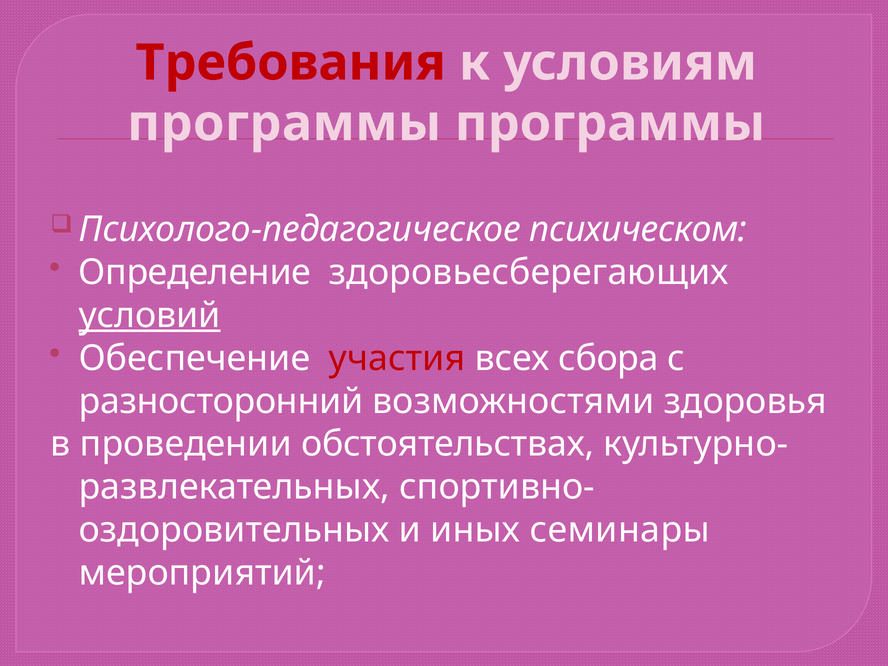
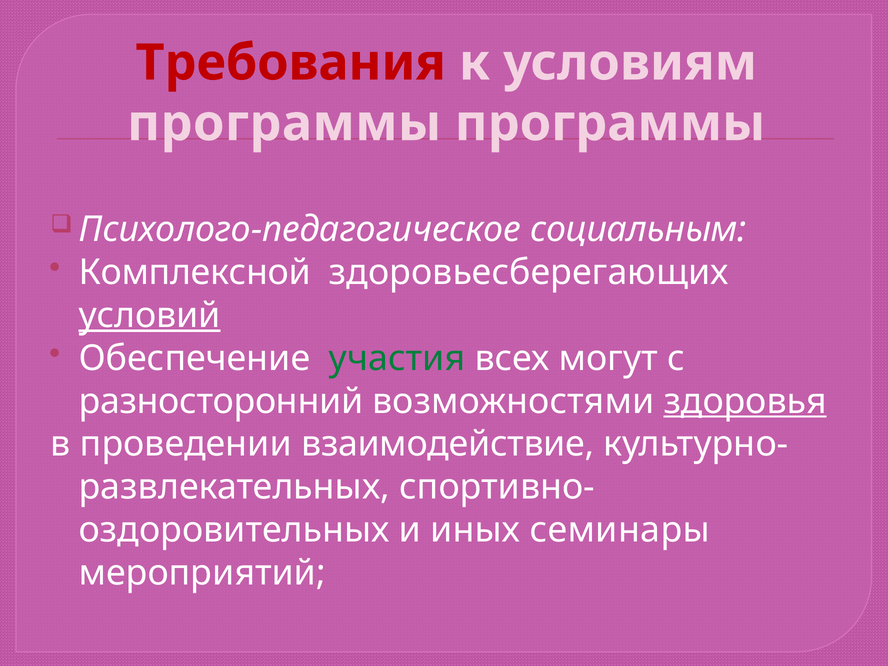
психическом: психическом -> социальным
Определение: Определение -> Комплексной
участия colour: red -> green
сбора: сбора -> могут
здоровья underline: none -> present
обстоятельствах: обстоятельствах -> взаимодействие
